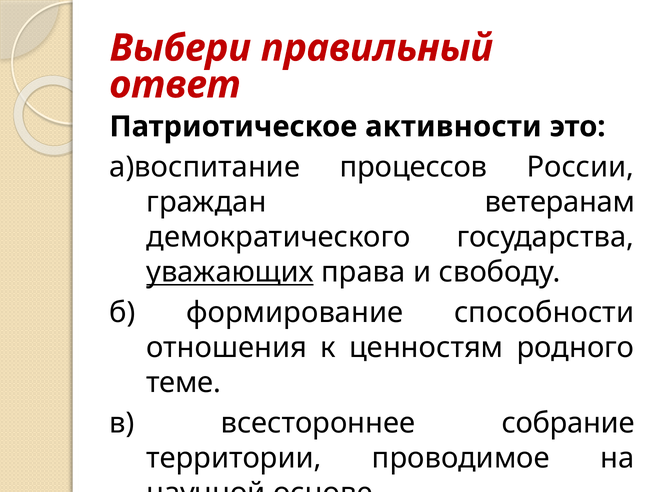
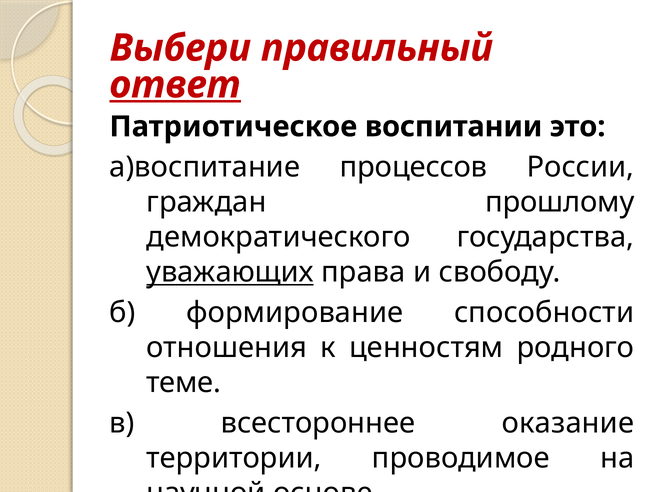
ответ underline: none -> present
активности: активности -> воспитании
ветеранам: ветеранам -> прошлому
собрание: собрание -> оказание
